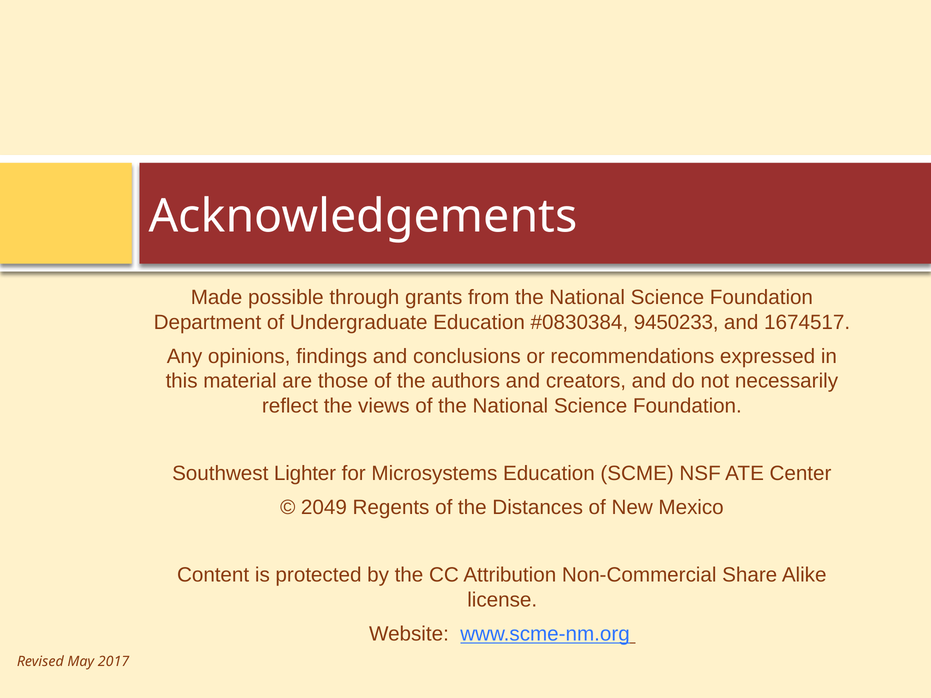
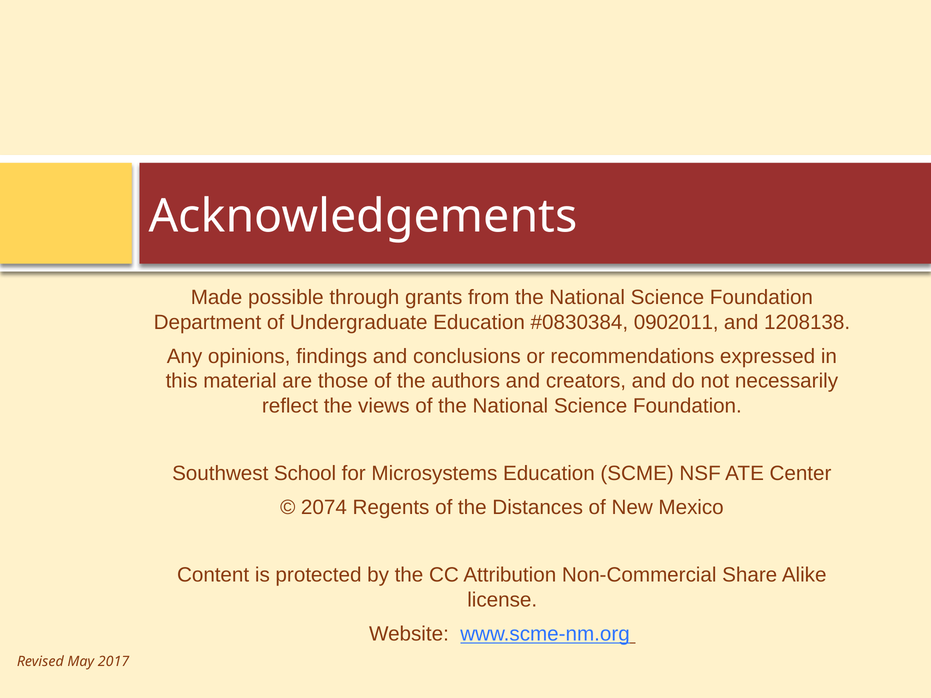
9450233: 9450233 -> 0902011
1674517: 1674517 -> 1208138
Lighter: Lighter -> School
2049: 2049 -> 2074
